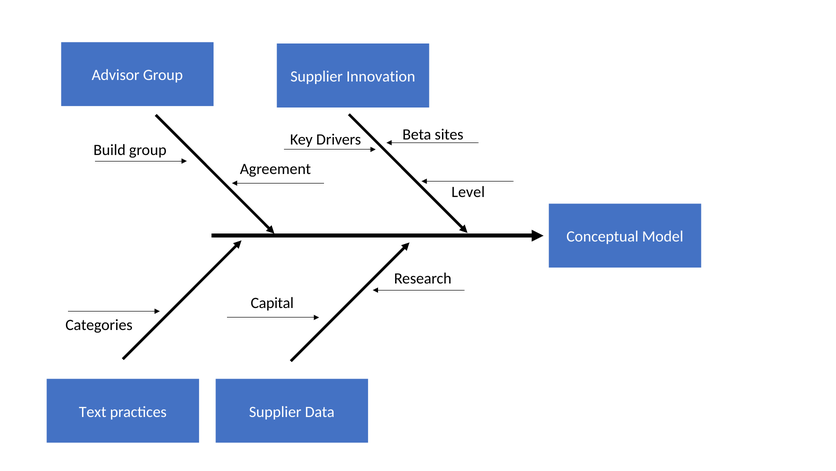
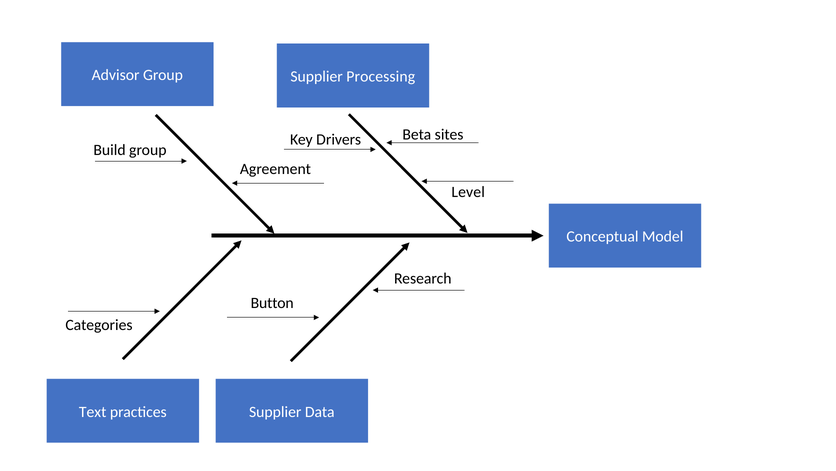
Innovation: Innovation -> Processing
Capital: Capital -> Button
